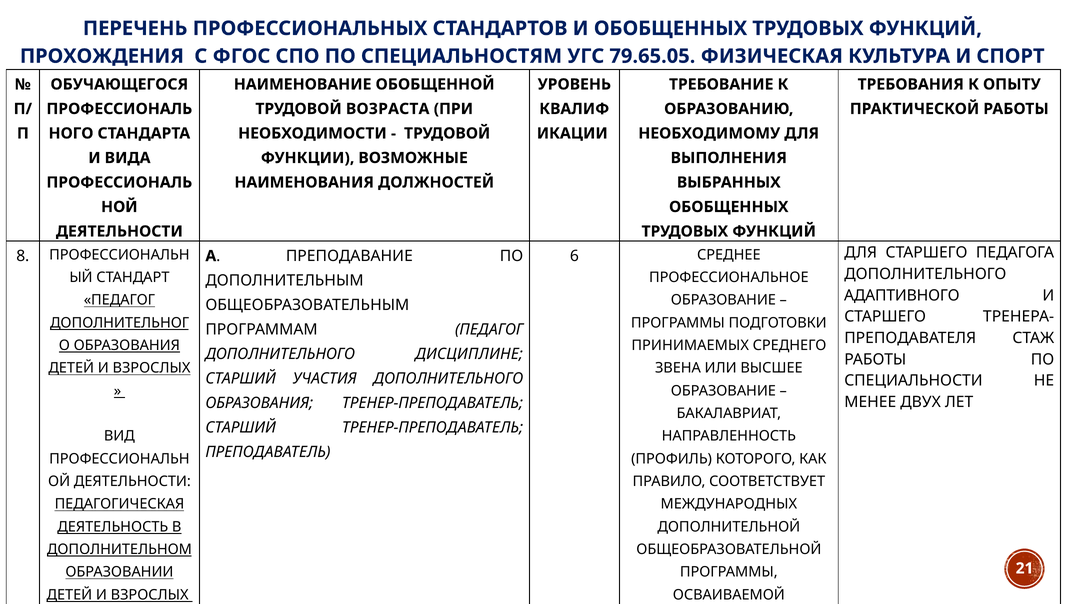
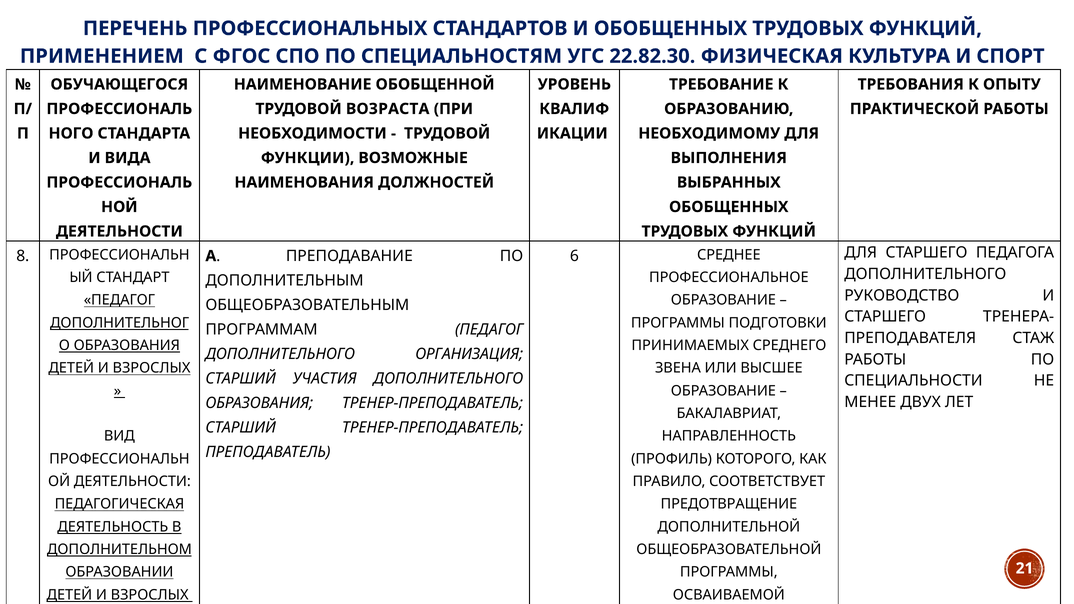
ПРОХОЖДЕНИЯ: ПРОХОЖДЕНИЯ -> ПРИМЕНЕНИЕМ
79.65.05: 79.65.05 -> 22.82.30
АДАПТИВНОГО: АДАПТИВНОГО -> РУКОВОДСТВО
ДОПОЛНИТЕЛЬНОГО ДИСЦИПЛИНЕ: ДИСЦИПЛИНЕ -> ОРГАНИЗАЦИЯ
МЕЖДУНАРОДНЫХ: МЕЖДУНАРОДНЫХ -> ПРЕДОТВРАЩЕНИЕ
